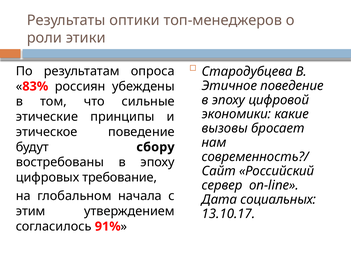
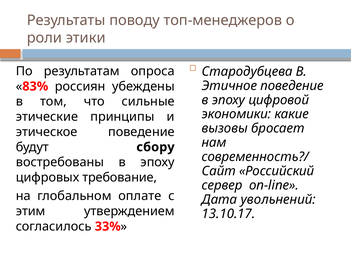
оптики: оптики -> поводу
начала: начала -> оплате
социальных: социальных -> увольнений
91%: 91% -> 33%
